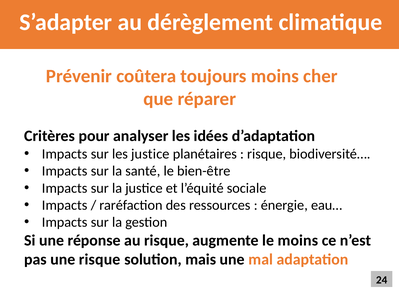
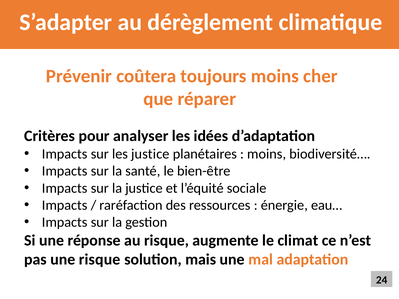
risque at (267, 154): risque -> moins
le moins: moins -> climat
